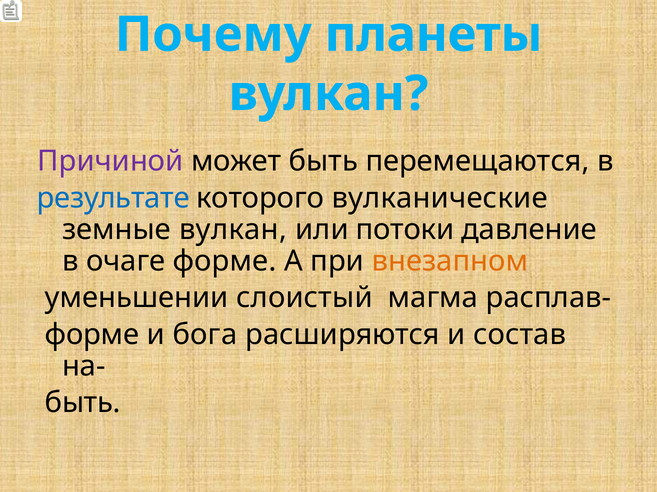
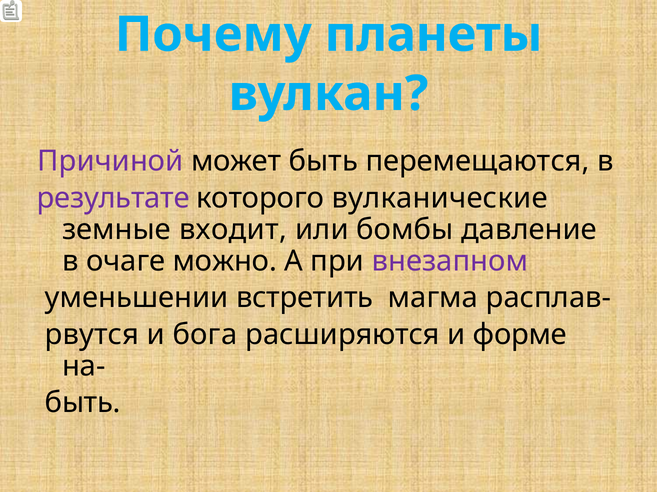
результате colour: blue -> purple
земные вулкан: вулкан -> входит
потоки: потоки -> бомбы
очаге форме: форме -> можно
внезапном colour: orange -> purple
слоистый: слоистый -> встретить
форме at (92, 335): форме -> рвутся
состав: состав -> форме
